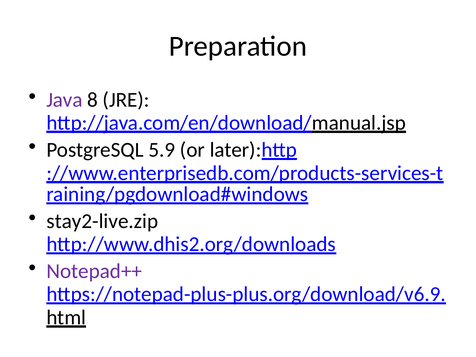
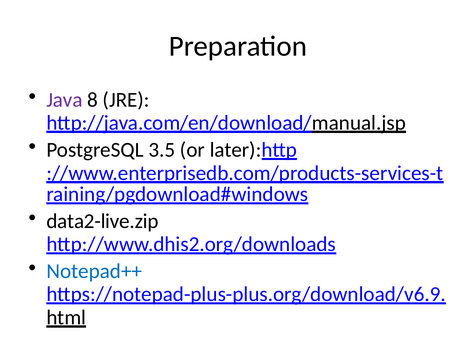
5.9: 5.9 -> 3.5
stay2-live.zip: stay2-live.zip -> data2-live.zip
Notepad++ colour: purple -> blue
